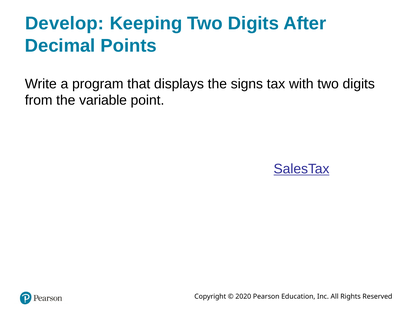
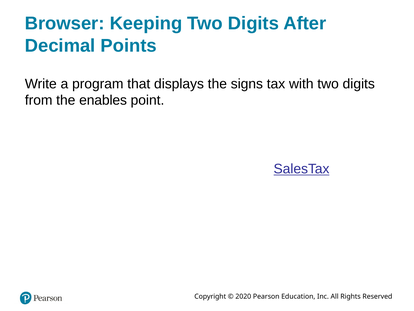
Develop: Develop -> Browser
variable: variable -> enables
